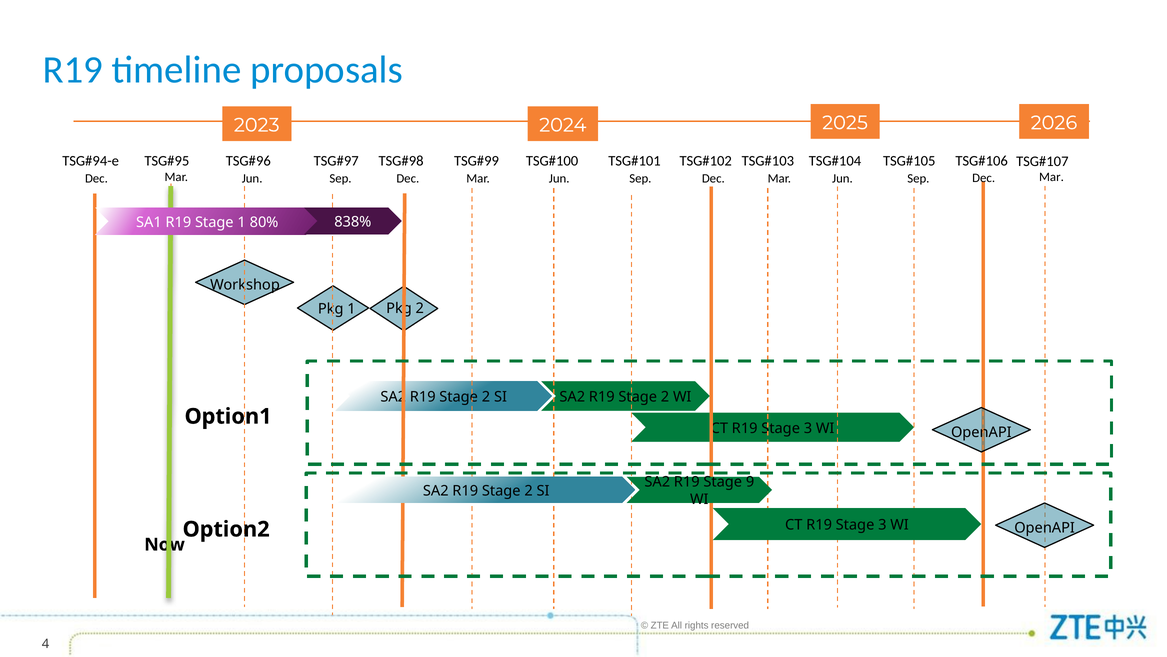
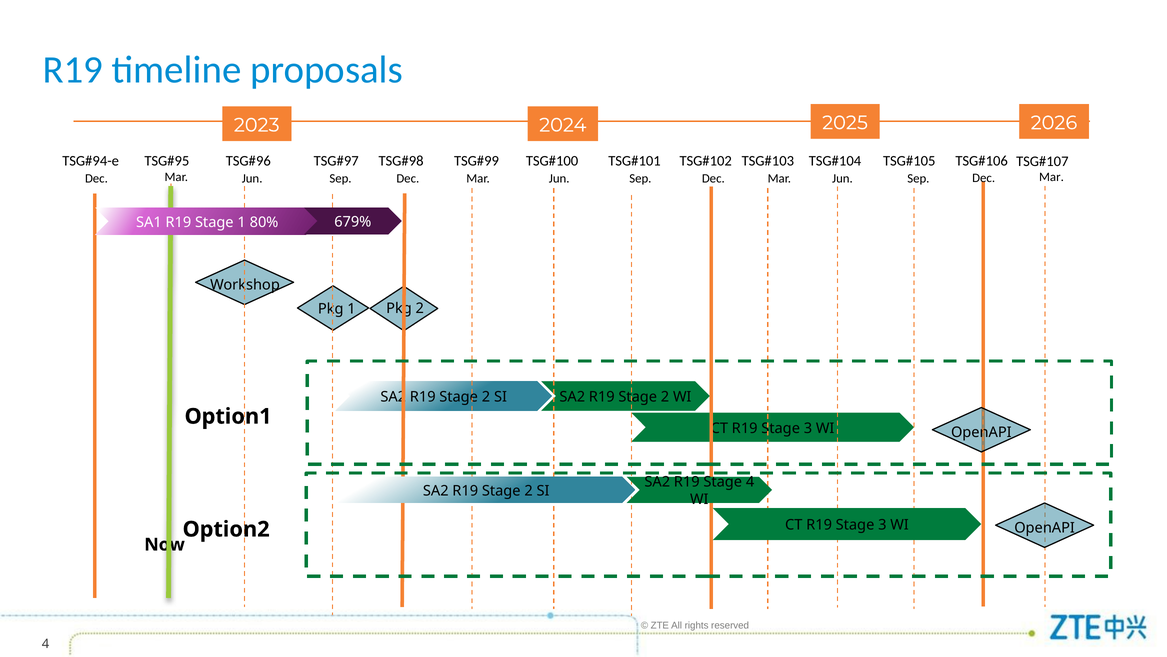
838%: 838% -> 679%
Stage 9: 9 -> 4
